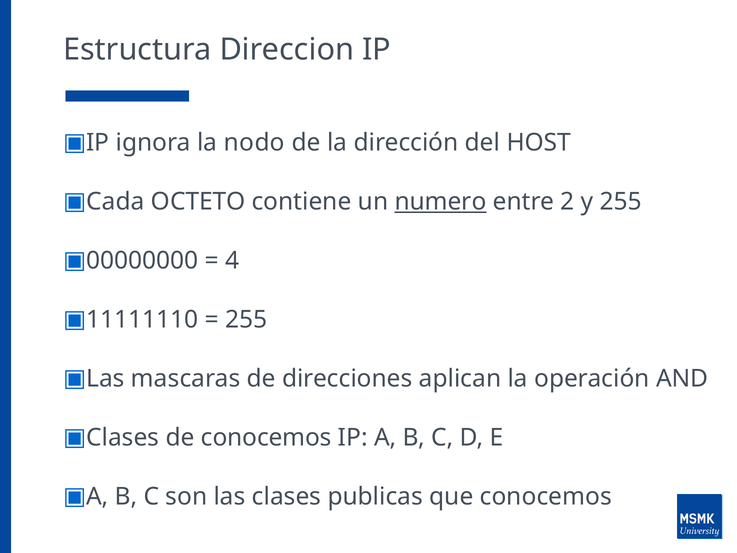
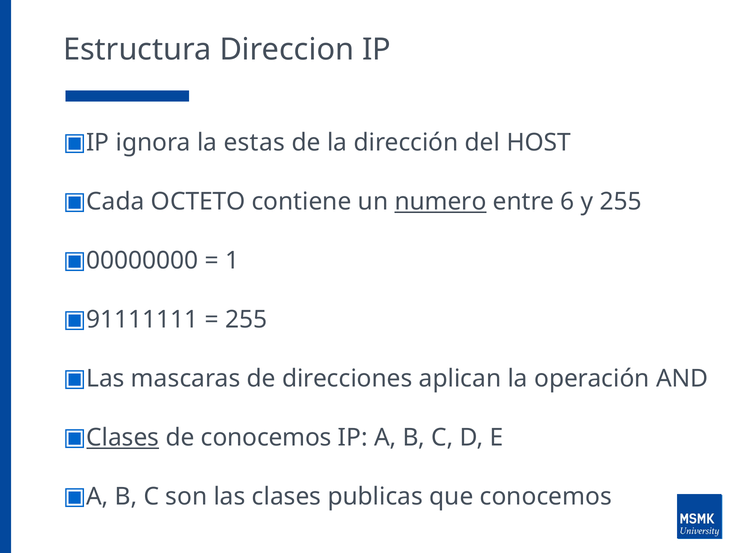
nodo: nodo -> estas
2: 2 -> 6
4: 4 -> 1
11111110: 11111110 -> 91111111
Clases at (123, 437) underline: none -> present
